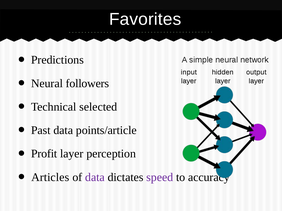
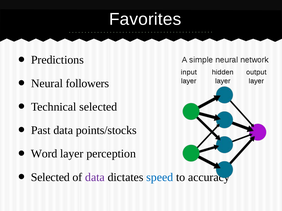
points/article: points/article -> points/stocks
Profit: Profit -> Word
Articles at (50, 178): Articles -> Selected
speed colour: purple -> blue
